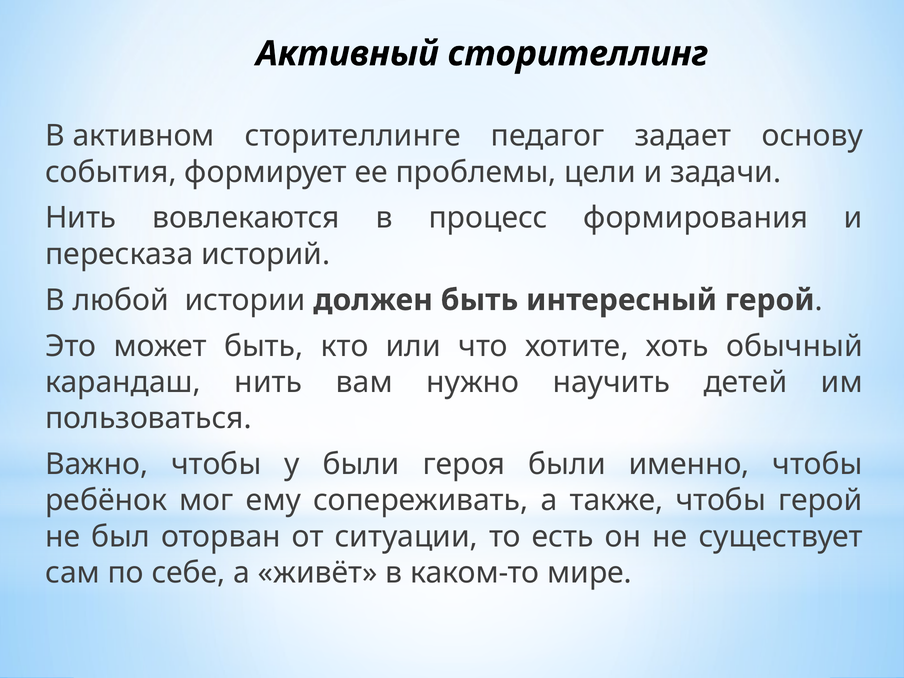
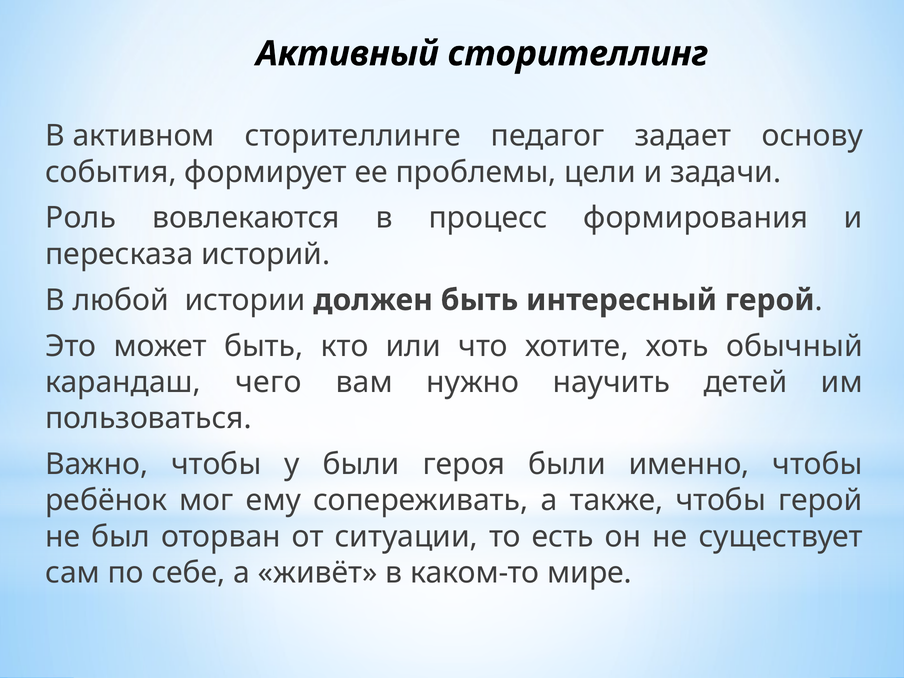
Нить at (81, 218): Нить -> Роль
карандаш нить: нить -> чего
